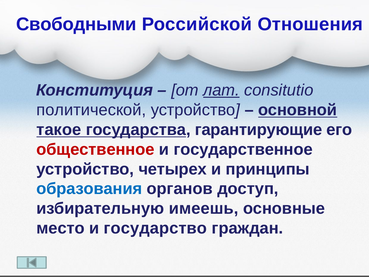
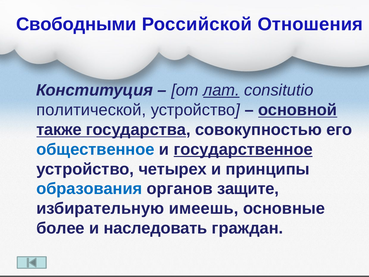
такое: такое -> также
гарантирующие: гарантирующие -> совокупностью
общественное colour: red -> blue
государственное underline: none -> present
доступ: доступ -> защите
место: место -> более
государство: государство -> наследовать
